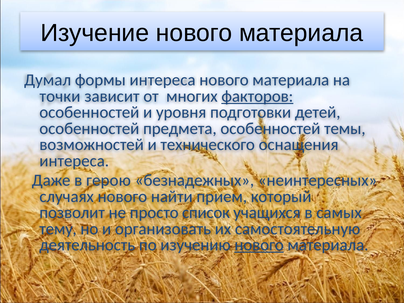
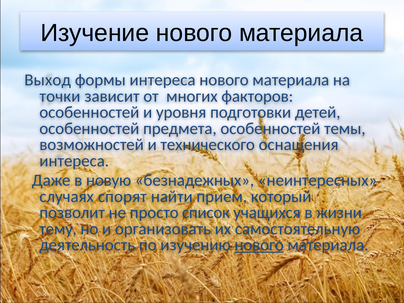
Думал: Думал -> Выход
факторов underline: present -> none
герою: герою -> новую
случаях нового: нового -> спорят
самых: самых -> жизни
